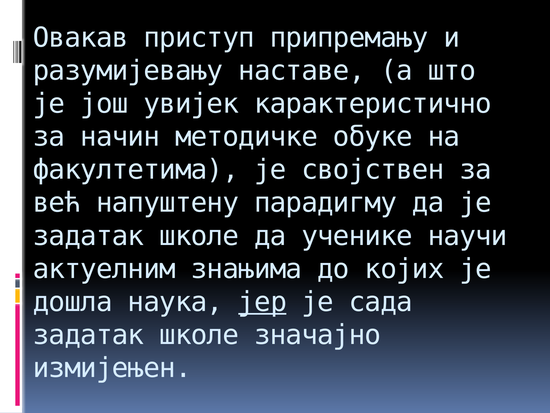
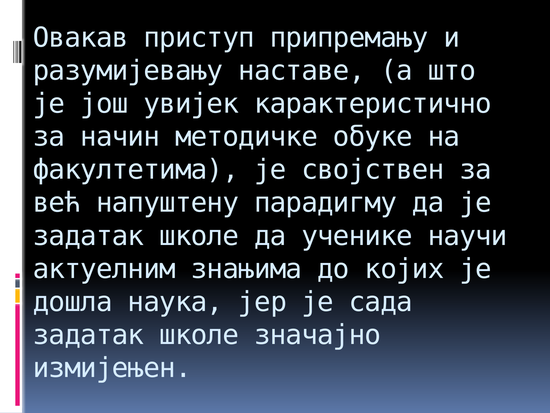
јер underline: present -> none
